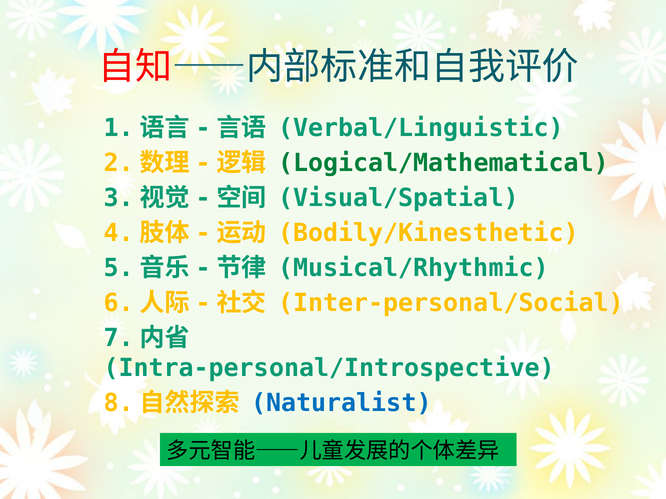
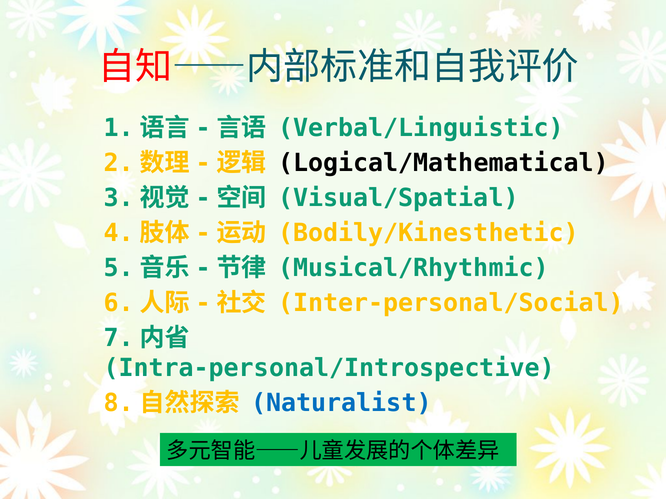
Logical/Mathematical colour: green -> black
